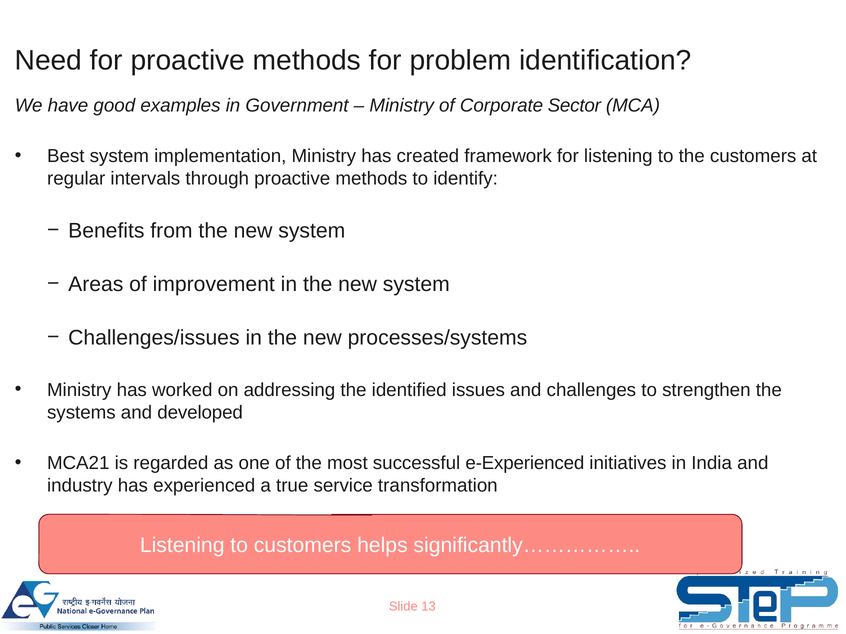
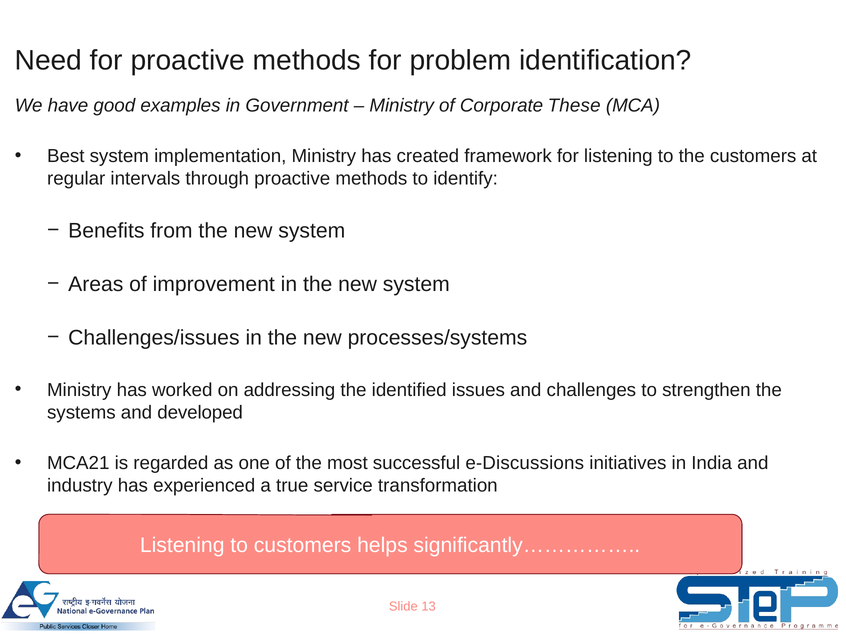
Sector: Sector -> These
e-Experienced: e-Experienced -> e-Discussions
